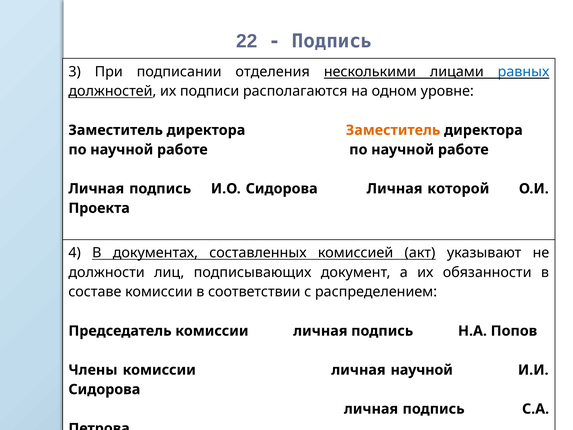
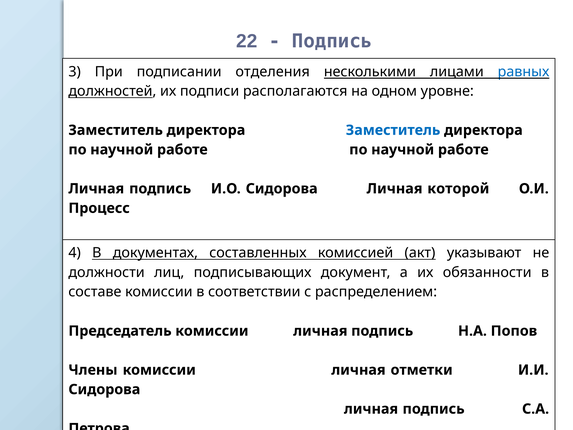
Заместитель at (393, 130) colour: orange -> blue
Проекта: Проекта -> Процесс
личная научной: научной -> отметки
